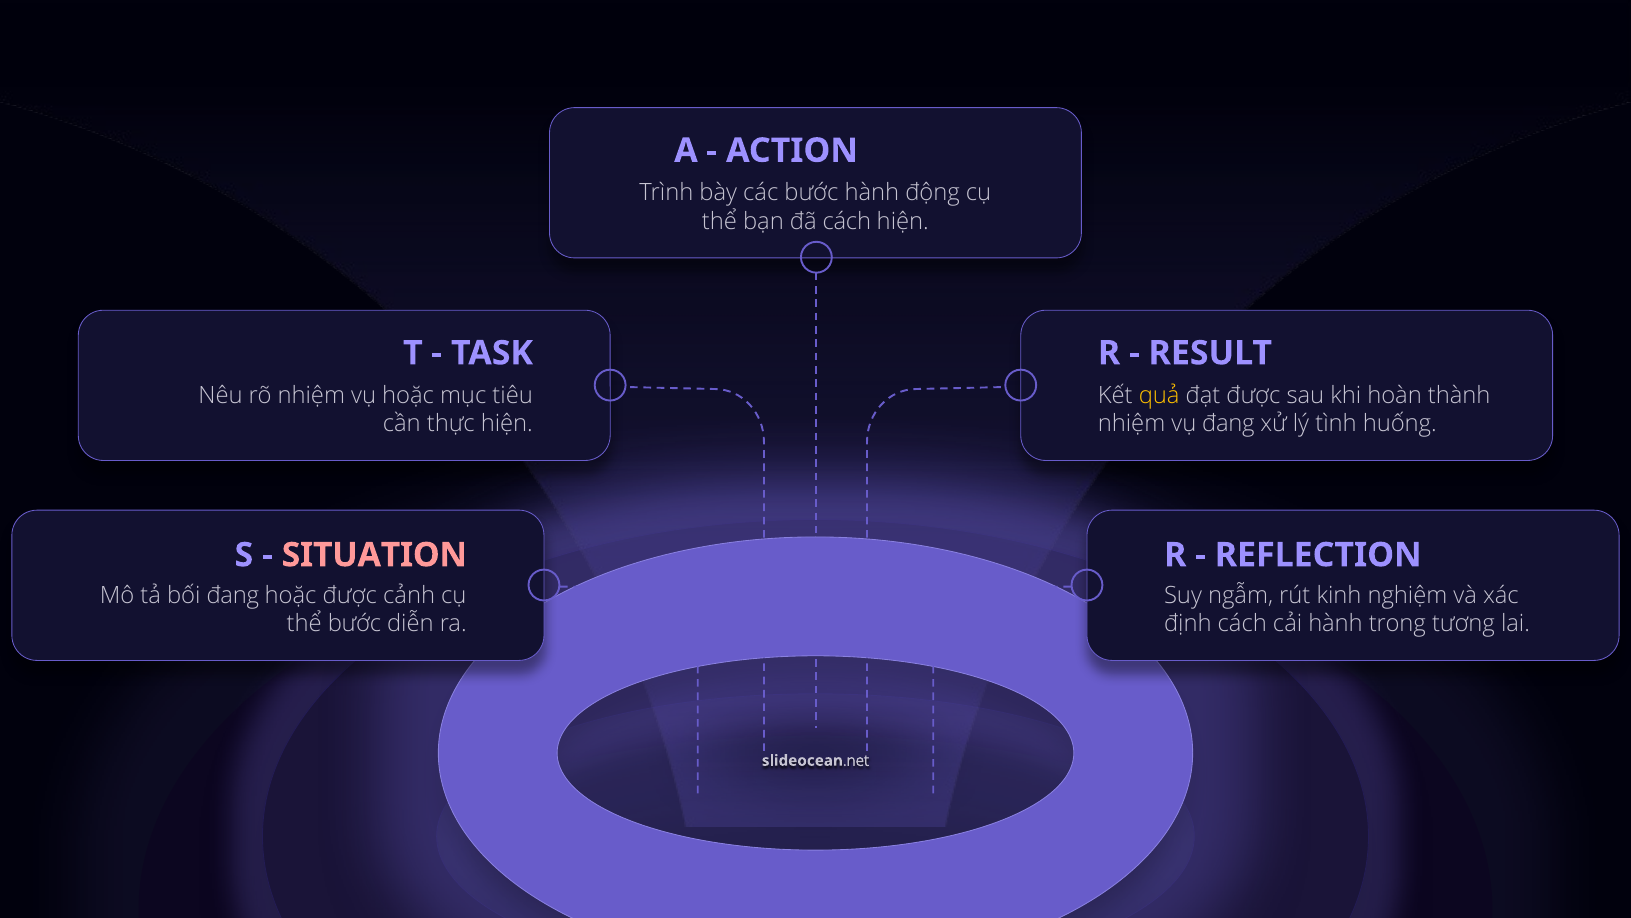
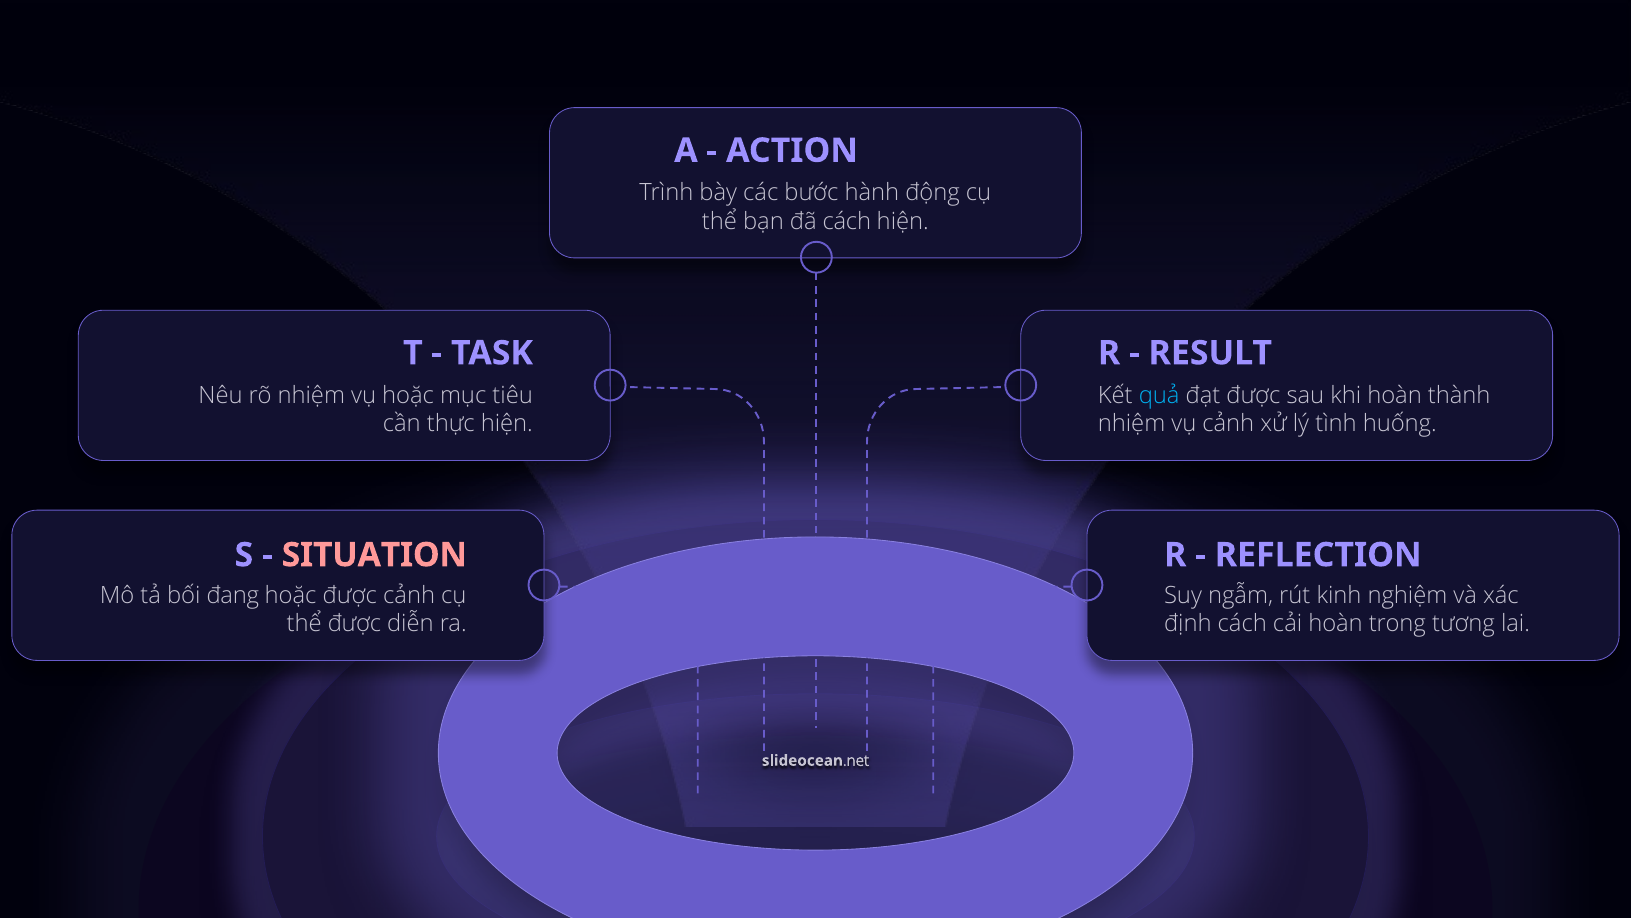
quả colour: yellow -> light blue
vụ đang: đang -> cảnh
thể bước: bước -> được
cải hành: hành -> hoàn
